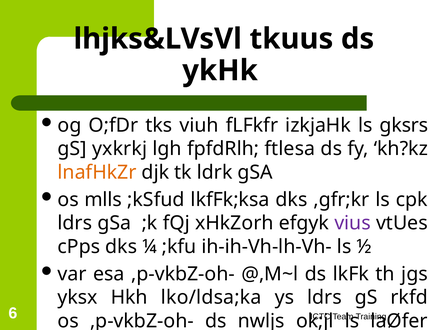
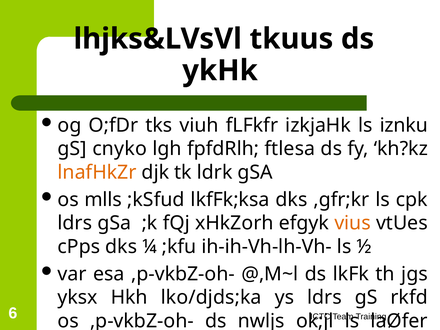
gksrs: gksrs -> iznku
yxkrkj: yxkrkj -> cnyko
vius colour: purple -> orange
lko/ldsa;ka: lko/ldsa;ka -> lko/djds;ka
